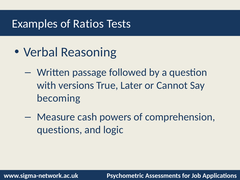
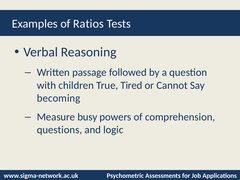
versions: versions -> children
Later: Later -> Tired
cash: cash -> busy
